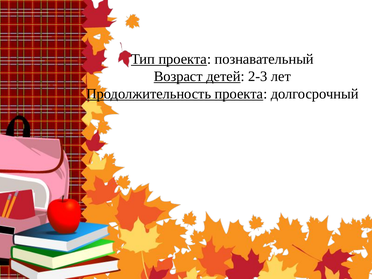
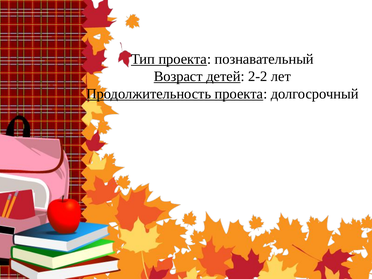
2-3: 2-3 -> 2-2
